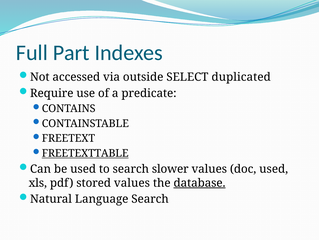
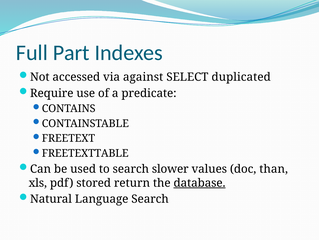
outside: outside -> against
FREETEXTTABLE underline: present -> none
doc used: used -> than
stored values: values -> return
